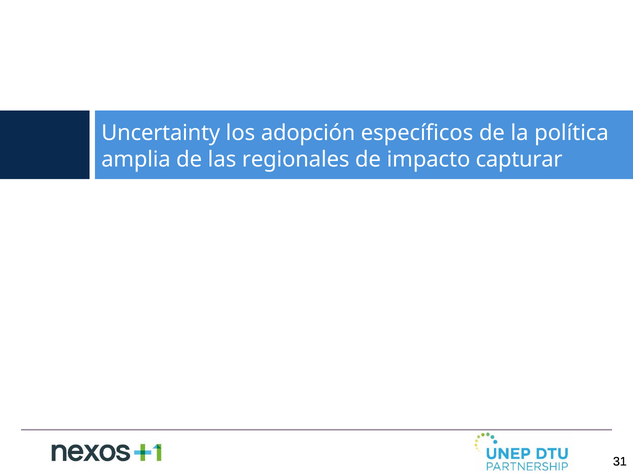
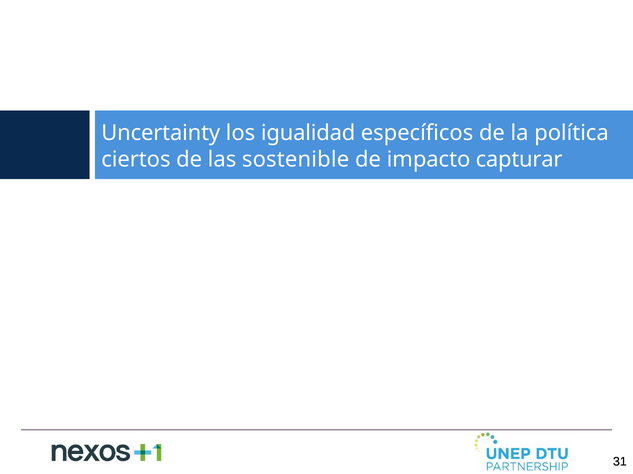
adopción: adopción -> igualidad
amplia: amplia -> ciertos
regionales: regionales -> sostenible
